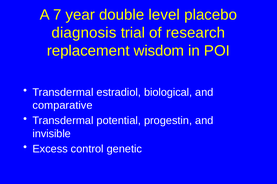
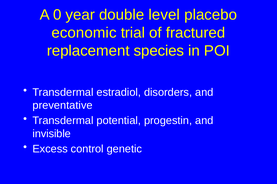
7: 7 -> 0
diagnosis: diagnosis -> economic
research: research -> fractured
wisdom: wisdom -> species
biological: biological -> disorders
comparative: comparative -> preventative
